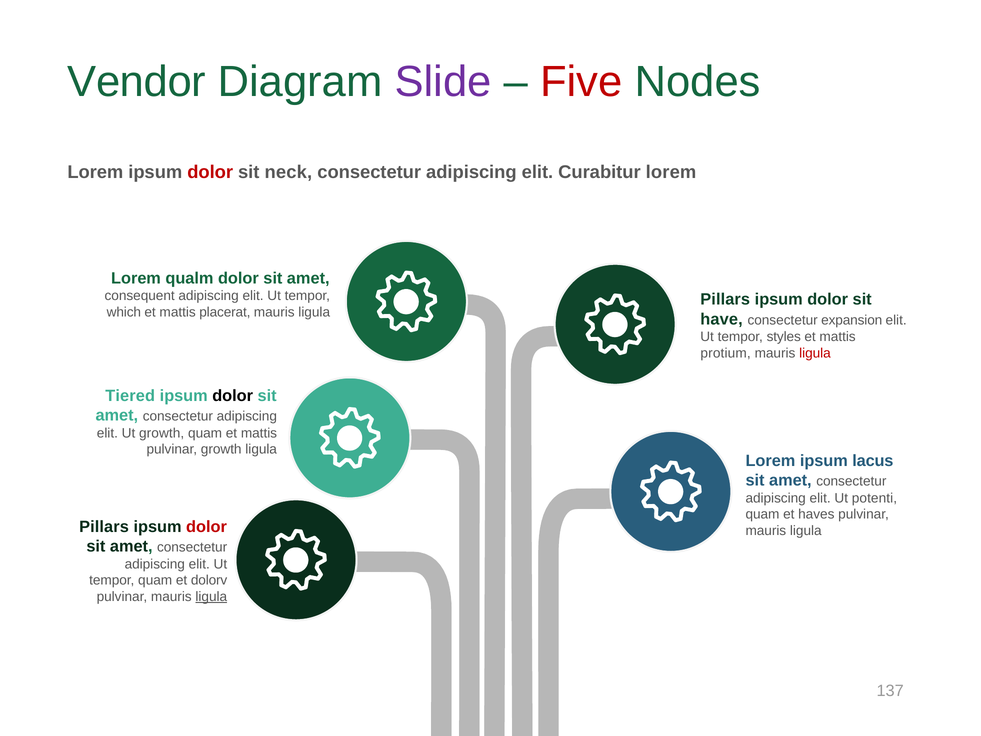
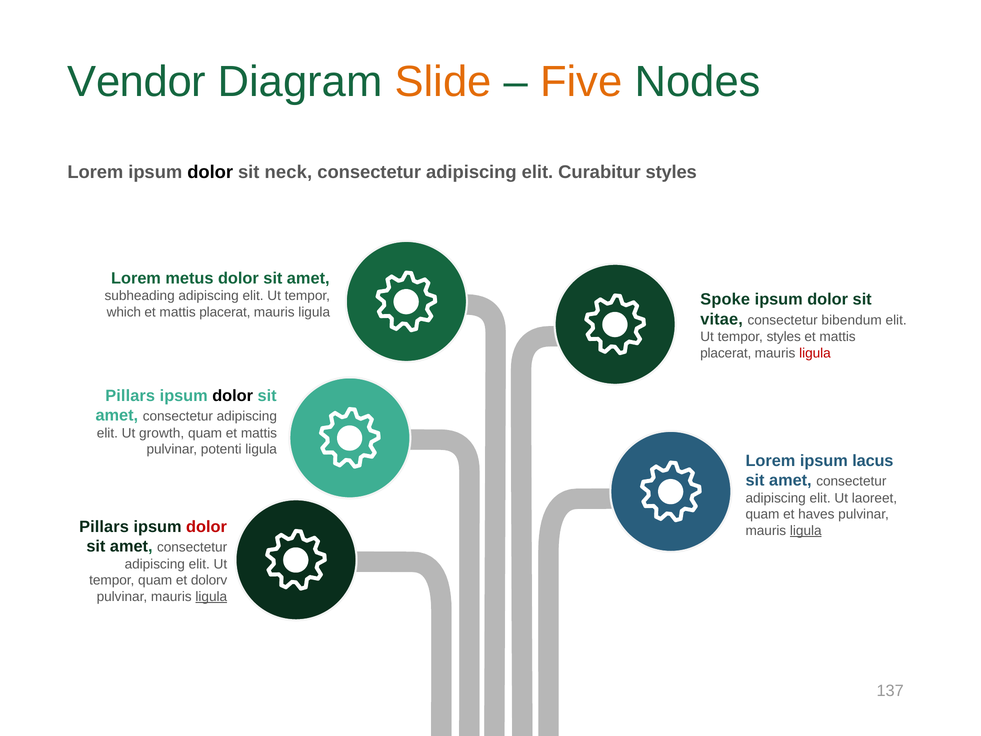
Slide colour: purple -> orange
Five colour: red -> orange
dolor at (210, 172) colour: red -> black
Curabitur lorem: lorem -> styles
qualm: qualm -> metus
consequent: consequent -> subheading
Pillars at (725, 299): Pillars -> Spoke
have: have -> vitae
expansion: expansion -> bibendum
protium at (726, 353): protium -> placerat
Tiered at (130, 396): Tiered -> Pillars
pulvinar growth: growth -> potenti
potenti: potenti -> laoreet
ligula at (806, 530) underline: none -> present
